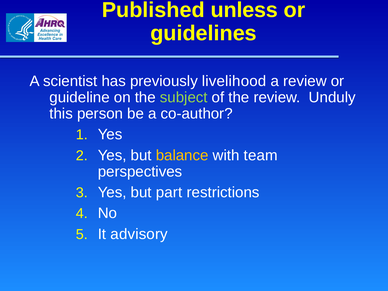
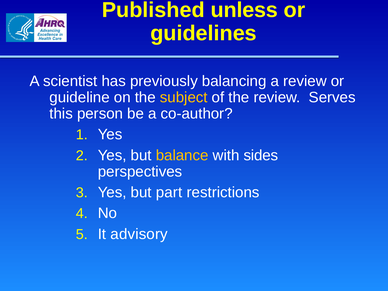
livelihood: livelihood -> balancing
subject colour: light green -> yellow
Unduly: Unduly -> Serves
team: team -> sides
